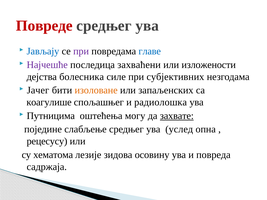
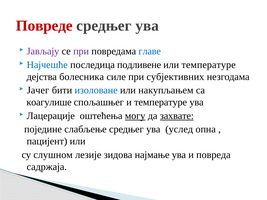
Јављају colour: blue -> purple
Најчешће colour: purple -> blue
захваћени: захваћени -> подливене
или изложености: изложености -> температуре
изоловане colour: orange -> blue
запаљенских: запаљенских -> накупљањем
и радиолошка: радиолошка -> температуре
Путницима: Путницима -> Лацерације
могу underline: none -> present
рецесусу: рецесусу -> пацијент
хематома: хематома -> слушном
осовину: осовину -> најмање
